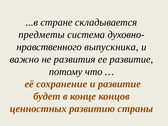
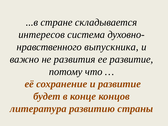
предметы: предметы -> интересов
ценностных: ценностных -> литература
